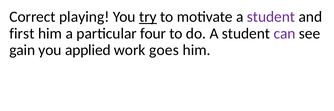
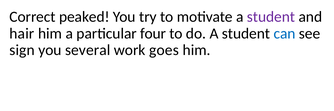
playing: playing -> peaked
try underline: present -> none
first: first -> hair
can colour: purple -> blue
gain: gain -> sign
applied: applied -> several
